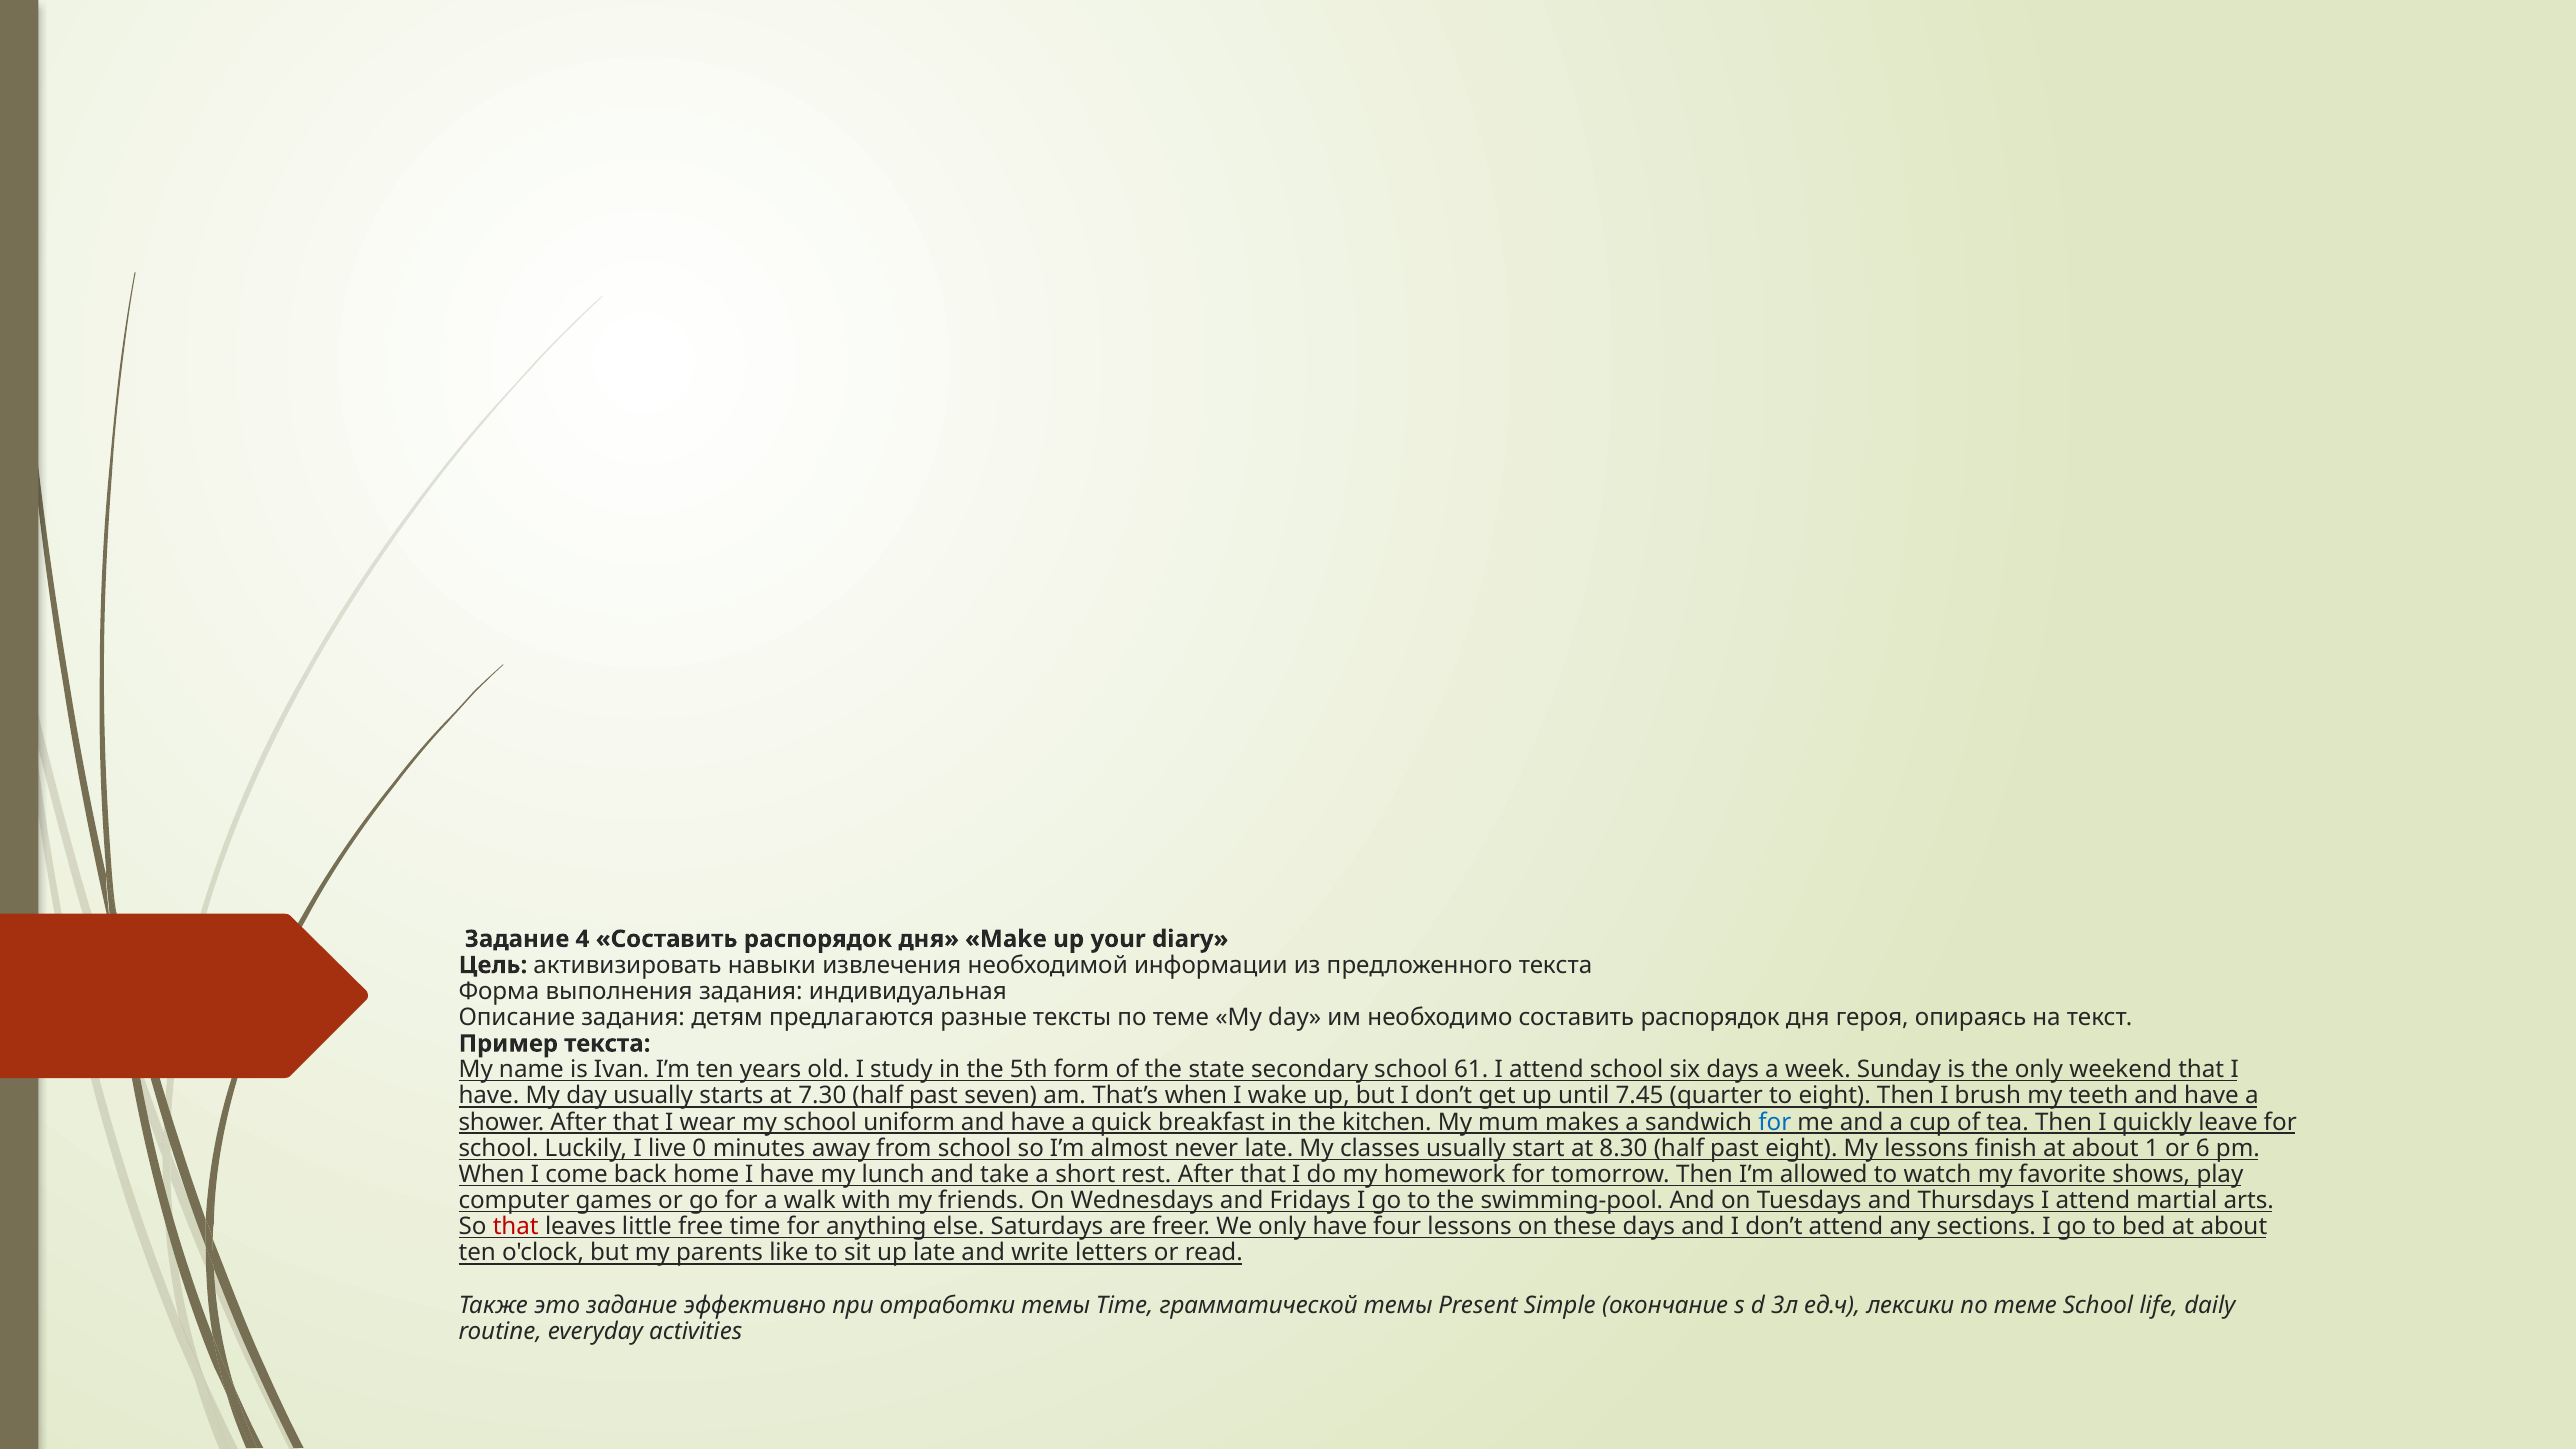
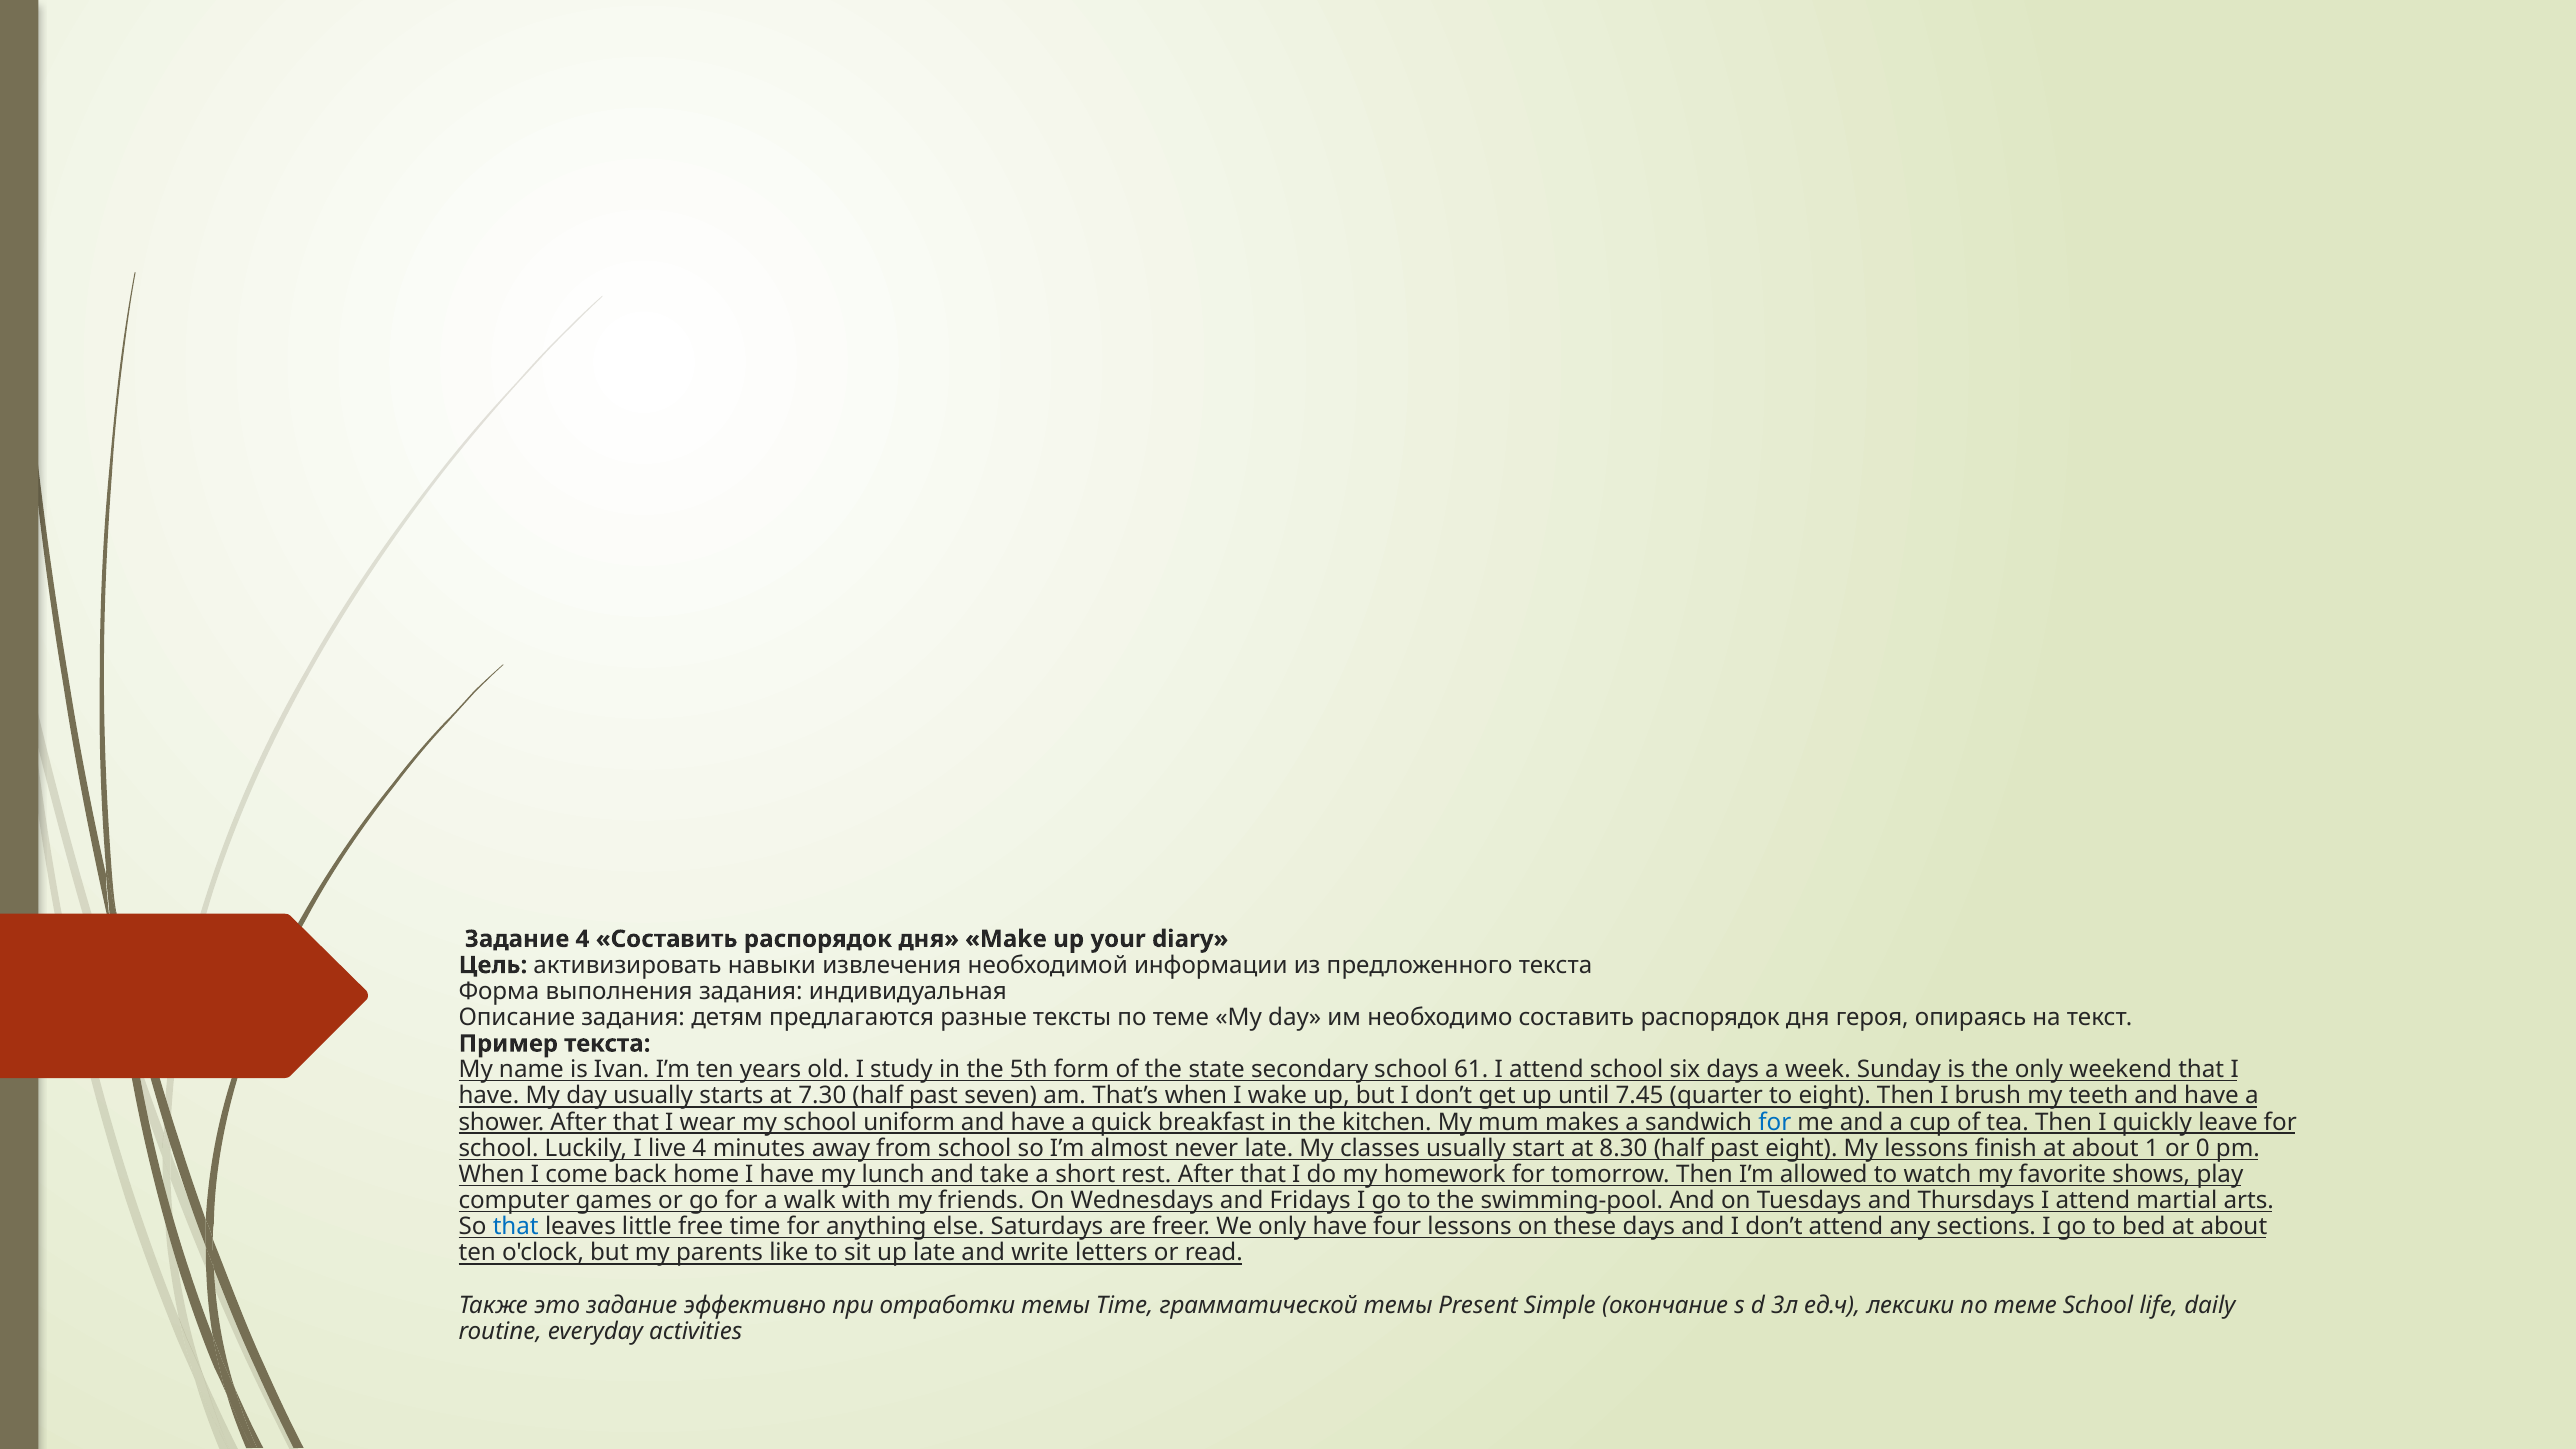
live 0: 0 -> 4
6: 6 -> 0
that at (516, 1227) colour: red -> blue
